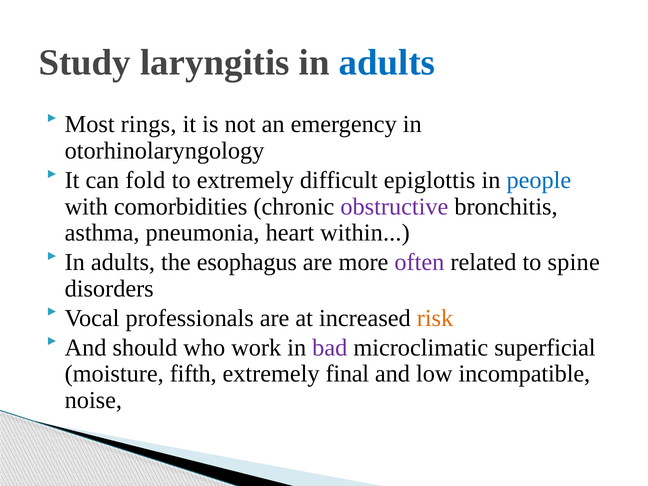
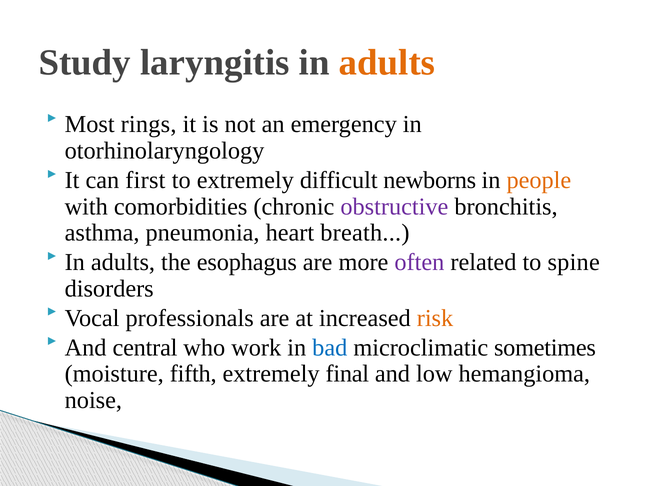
adults at (387, 63) colour: blue -> orange
fold: fold -> first
epiglottis: epiglottis -> newborns
people colour: blue -> orange
within: within -> breath
should: should -> central
bad colour: purple -> blue
superficial: superficial -> sometimes
incompatible: incompatible -> hemangioma
